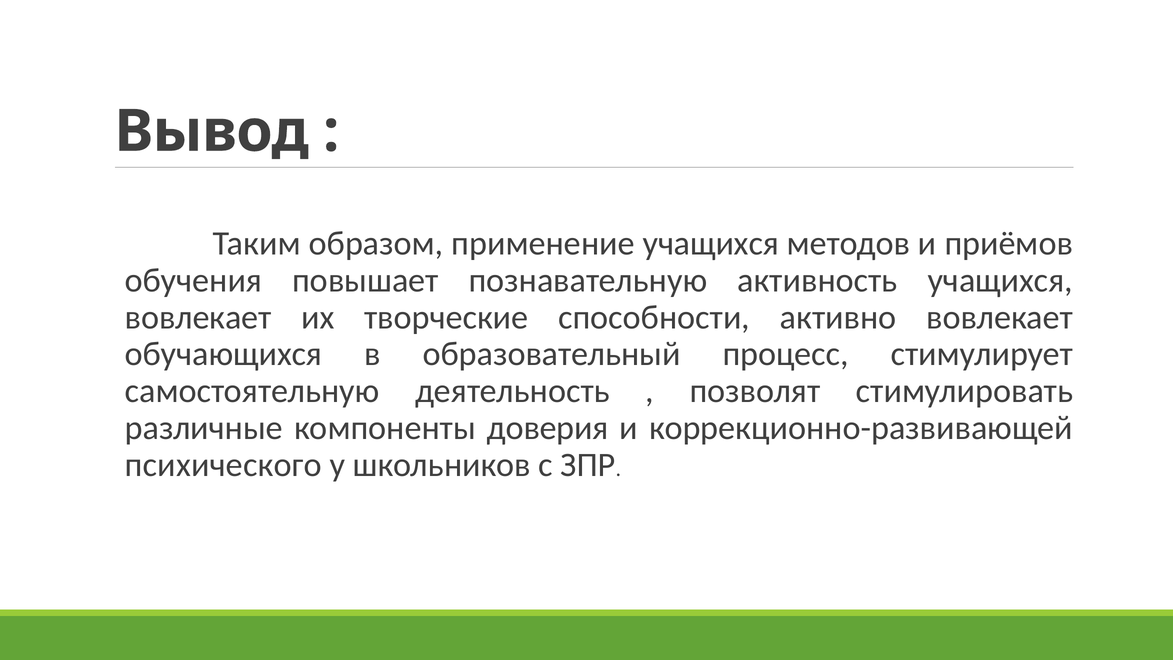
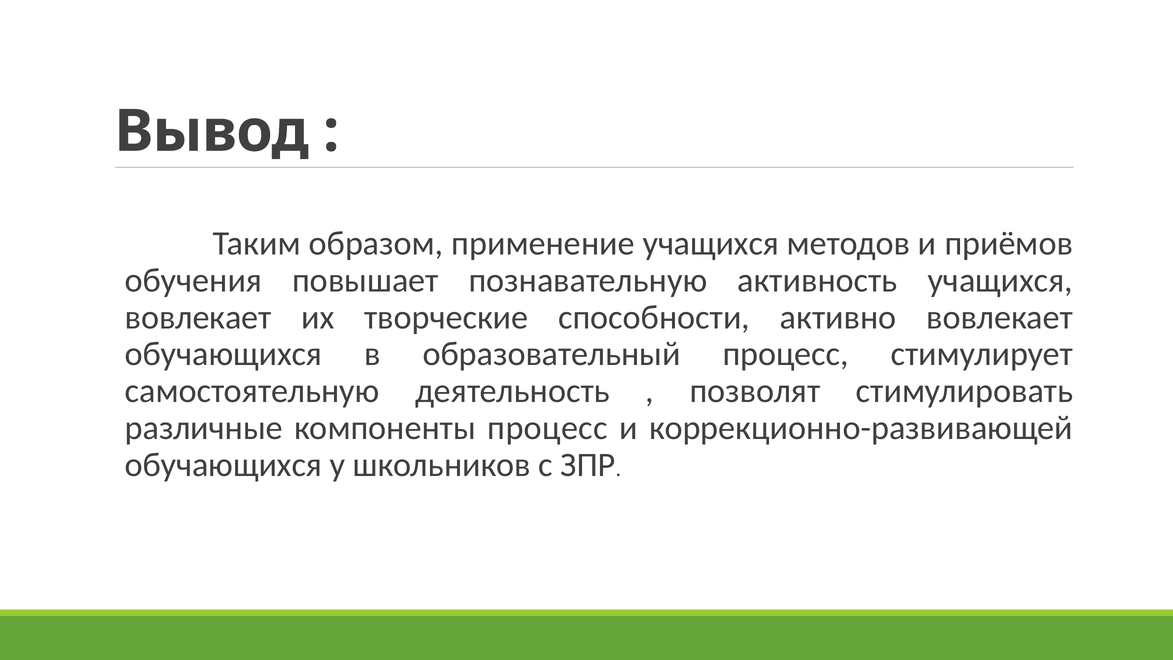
компоненты доверия: доверия -> процесс
психического at (223, 465): психического -> обучающихся
